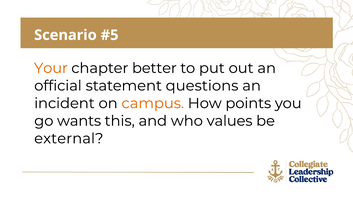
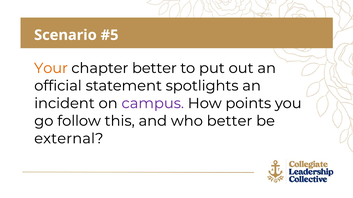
questions: questions -> spotlights
campus colour: orange -> purple
wants: wants -> follow
who values: values -> better
